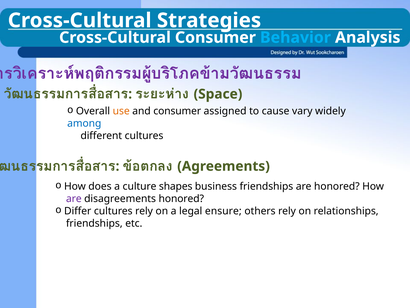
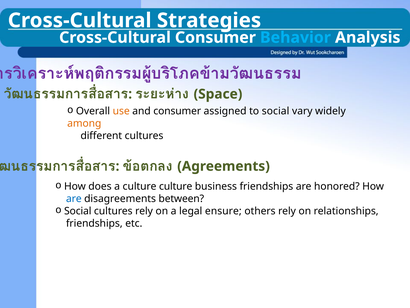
to cause: cause -> social
among colour: blue -> orange
culture shapes: shapes -> culture
are at (74, 199) colour: purple -> blue
disagreements honored: honored -> between
Differ at (78, 211): Differ -> Social
